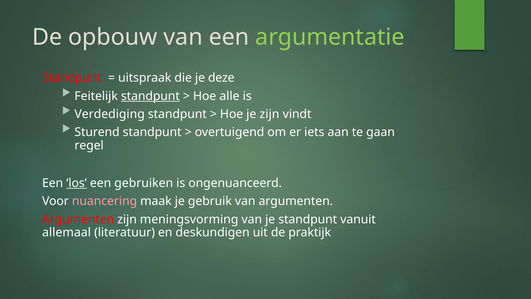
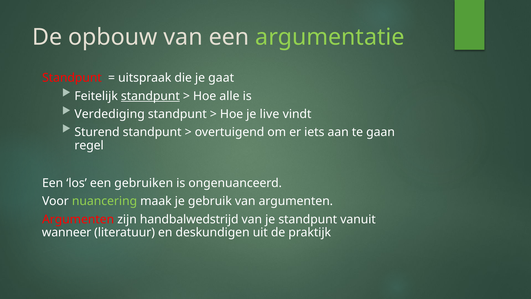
deze: deze -> gaat
je zijn: zijn -> live
los underline: present -> none
nuancering colour: pink -> light green
meningsvorming: meningsvorming -> handbalwedstrijd
allemaal: allemaal -> wanneer
